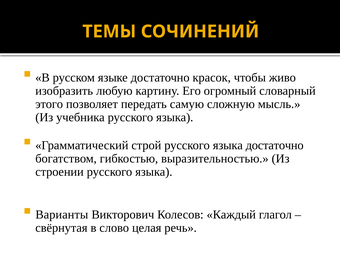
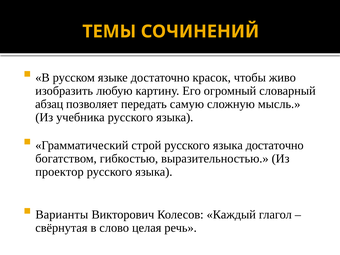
этого: этого -> абзац
строении: строении -> проектор
